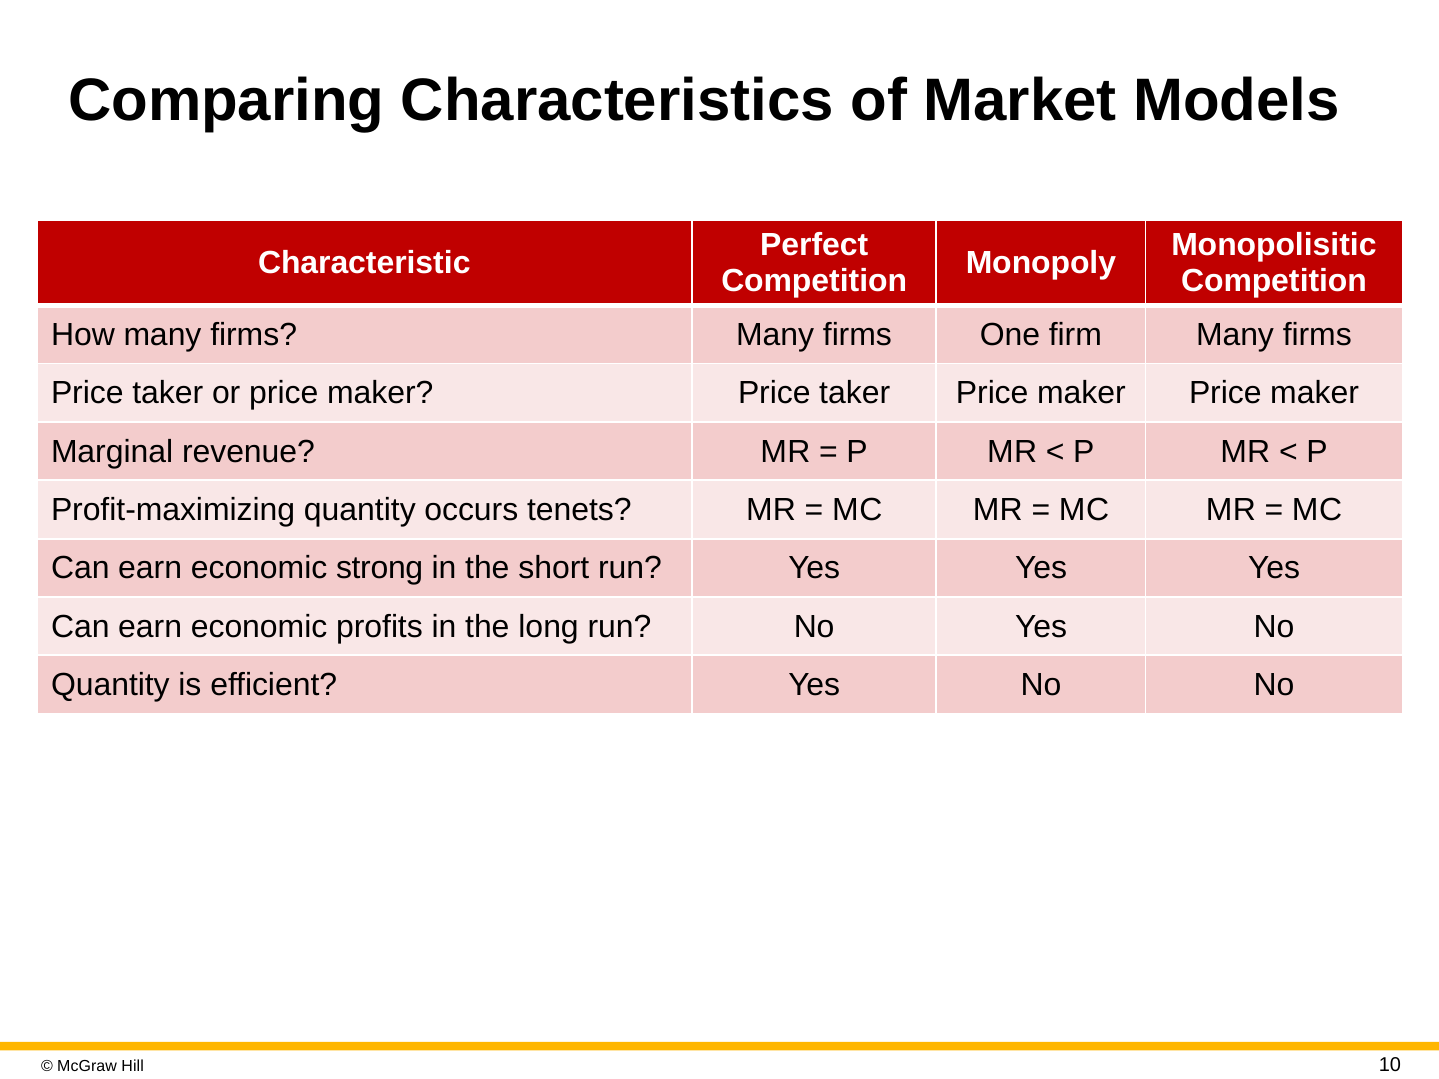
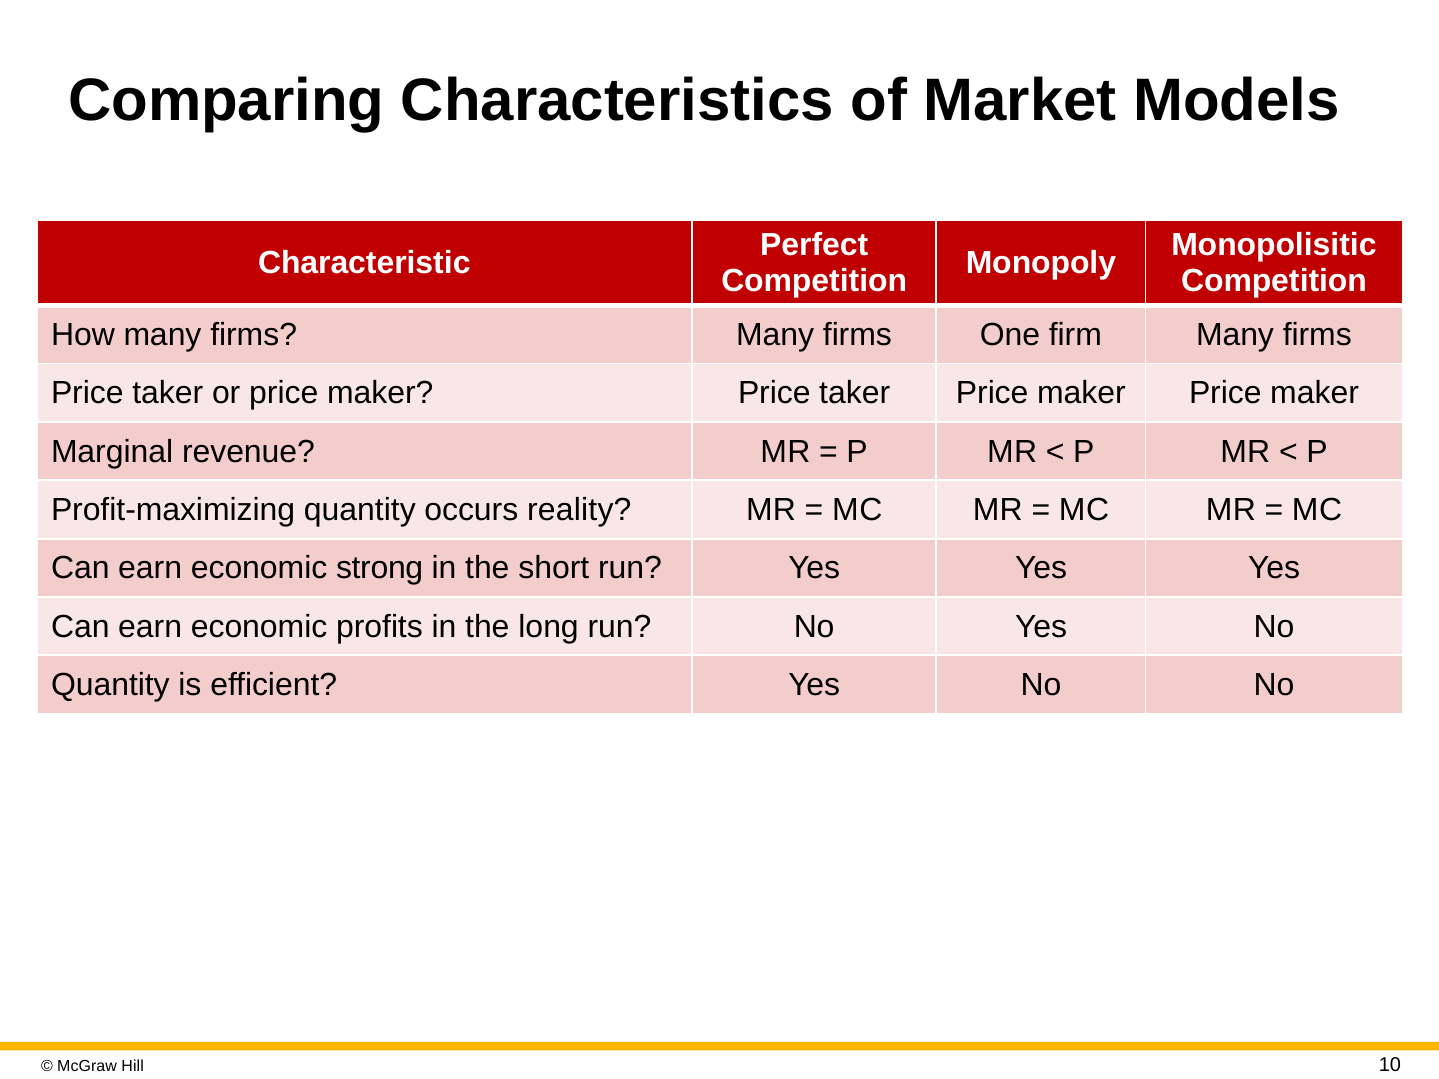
tenets: tenets -> reality
